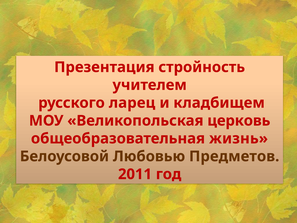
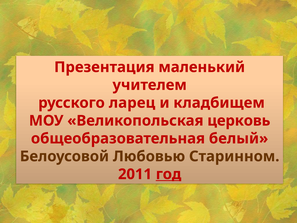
стройность: стройность -> маленький
жизнь: жизнь -> белый
Предметов: Предметов -> Старинном
год underline: none -> present
